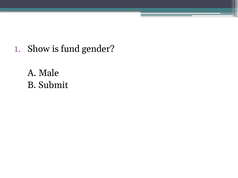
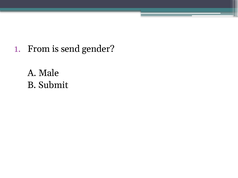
Show: Show -> From
fund: fund -> send
